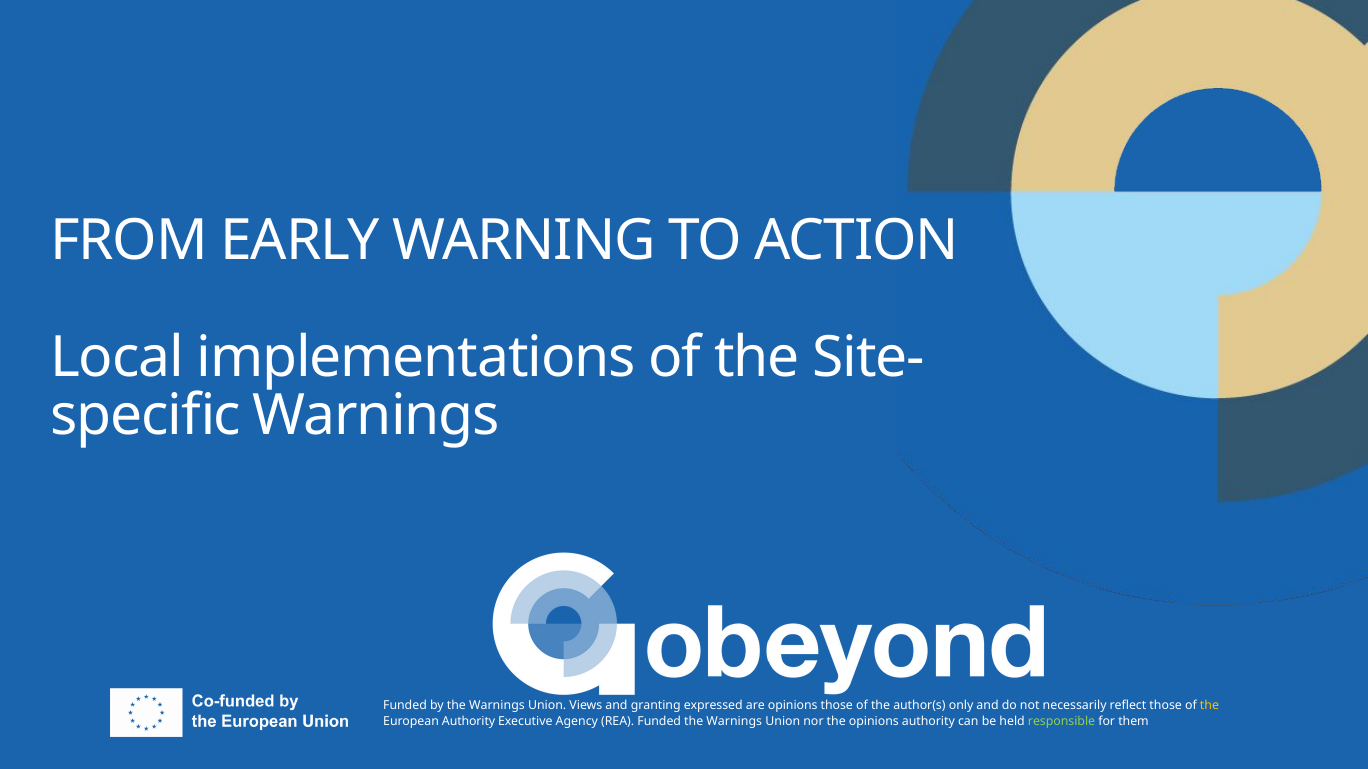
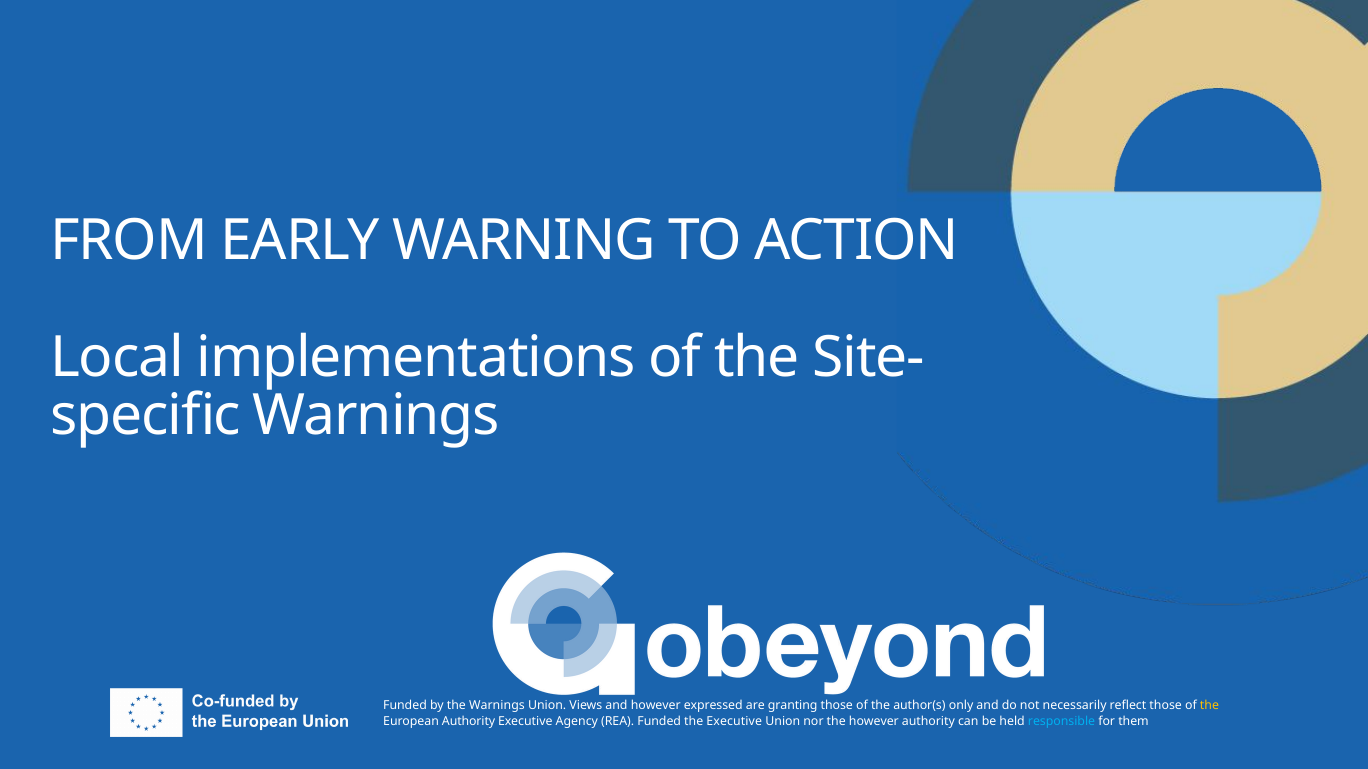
and granting: granting -> however
are opinions: opinions -> granting
Warnings at (734, 722): Warnings -> Executive
the opinions: opinions -> however
responsible colour: light green -> light blue
